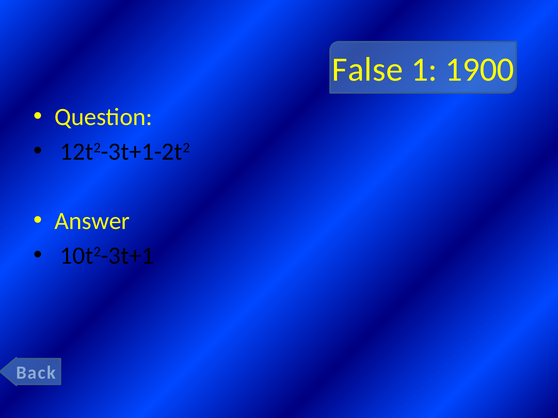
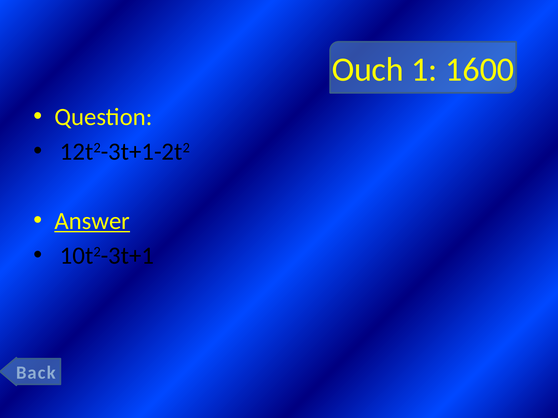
False: False -> Ouch
1900: 1900 -> 1600
Answer underline: none -> present
